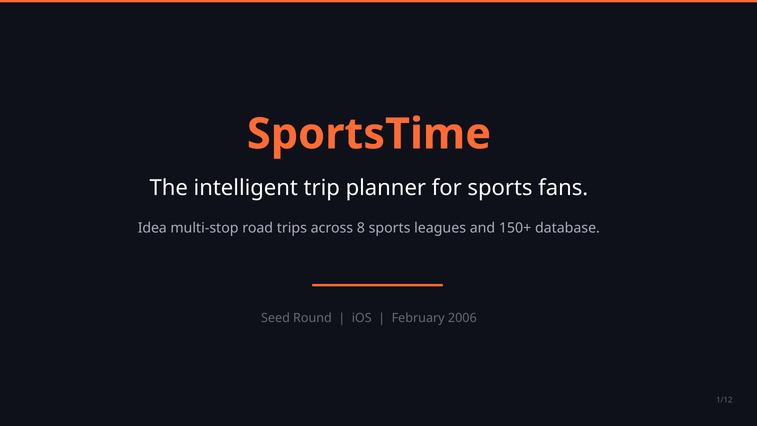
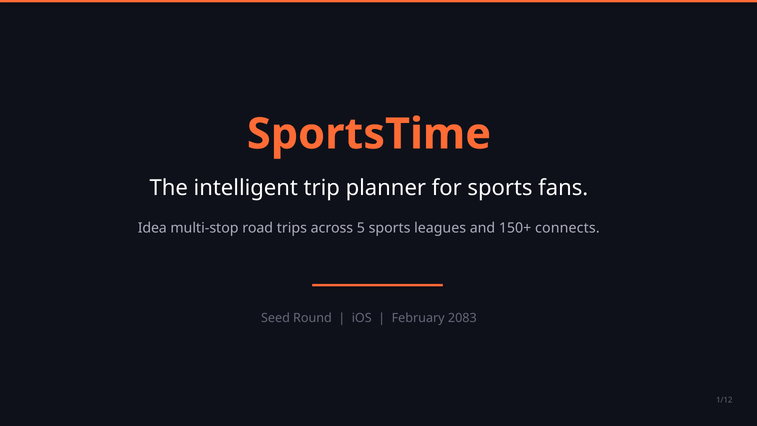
8: 8 -> 5
database: database -> connects
2006: 2006 -> 2083
